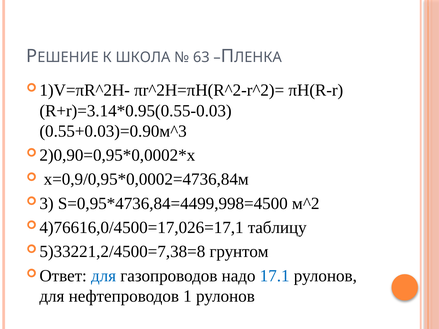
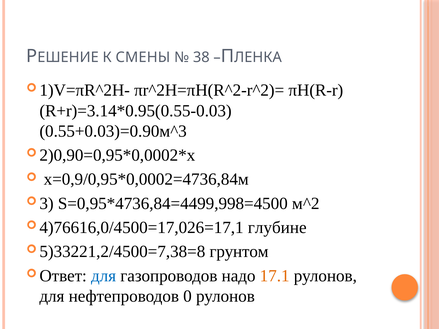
ШКОЛА: ШКОЛА -> СМЕНЫ
63: 63 -> 38
таблицу: таблицу -> глубине
17.1 colour: blue -> orange
1: 1 -> 0
